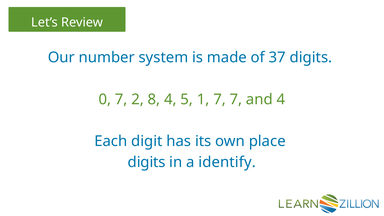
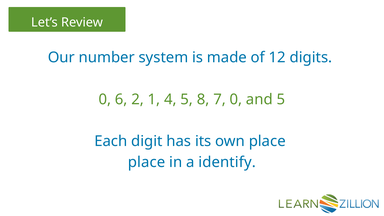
37: 37 -> 12
0 7: 7 -> 6
8: 8 -> 1
1: 1 -> 8
7 7: 7 -> 0
and 4: 4 -> 5
digits at (147, 162): digits -> place
